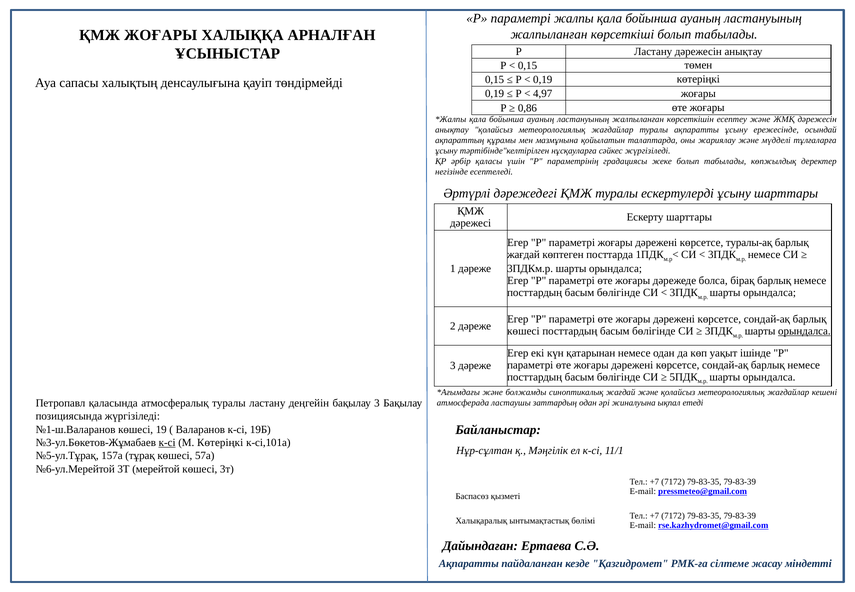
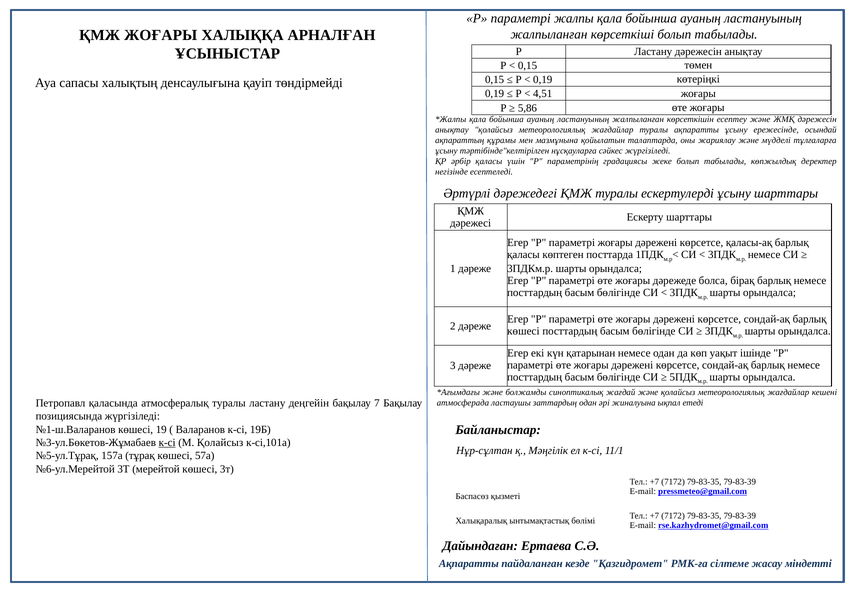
4,97: 4,97 -> 4,51
0,86: 0,86 -> 5,86
туралы-ақ: туралы-ақ -> қаласы-ақ
жағдай at (523, 255): жағдай -> қаласы
орындалса at (804, 331) underline: present -> none
бақылау 3: 3 -> 7
М Көтеріңкі: Көтеріңкі -> Қолайсыз
